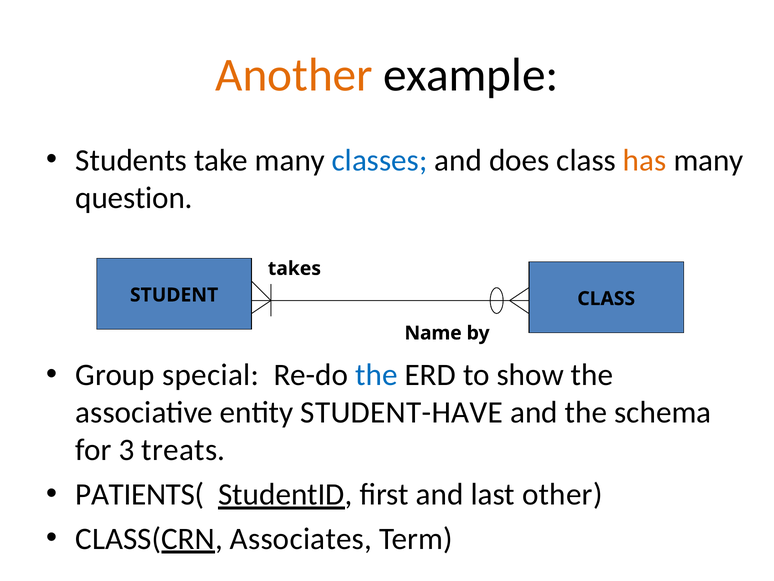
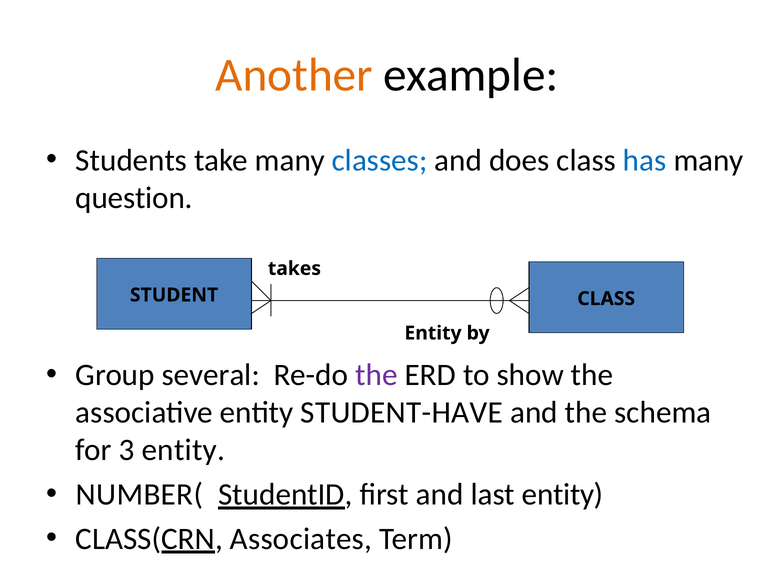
has colour: orange -> blue
Name at (433, 333): Name -> Entity
special: special -> several
the at (376, 375) colour: blue -> purple
3 treats: treats -> entity
PATIENTS(: PATIENTS( -> NUMBER(
last other: other -> entity
